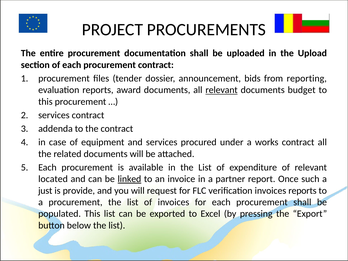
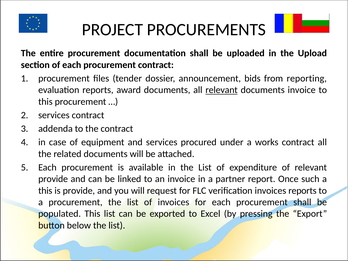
documents budget: budget -> invoice
located at (53, 179): located -> provide
linked underline: present -> none
just at (45, 191): just -> this
